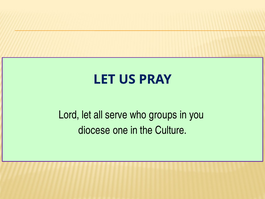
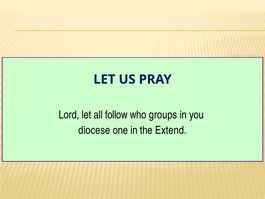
serve: serve -> follow
Culture: Culture -> Extend
